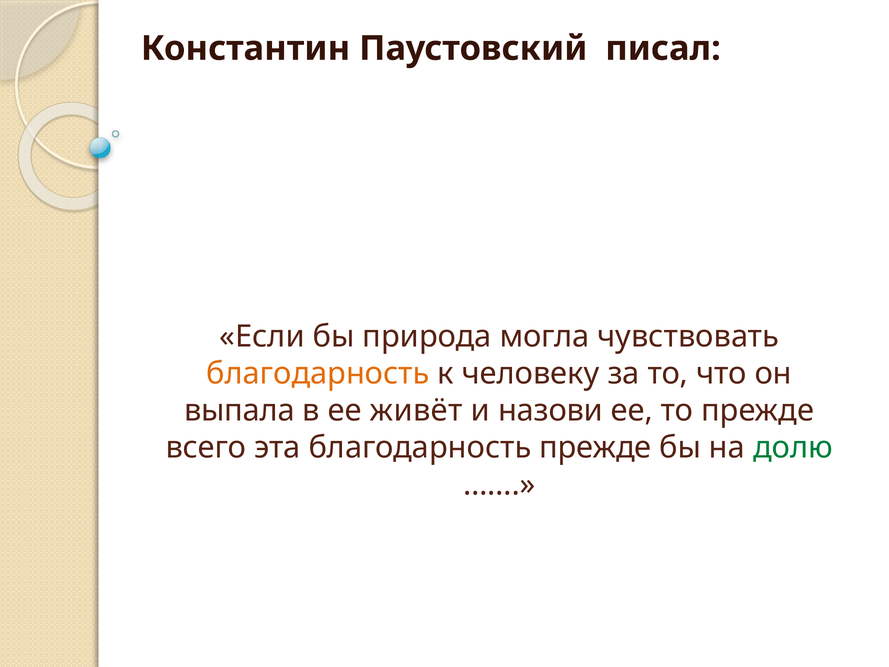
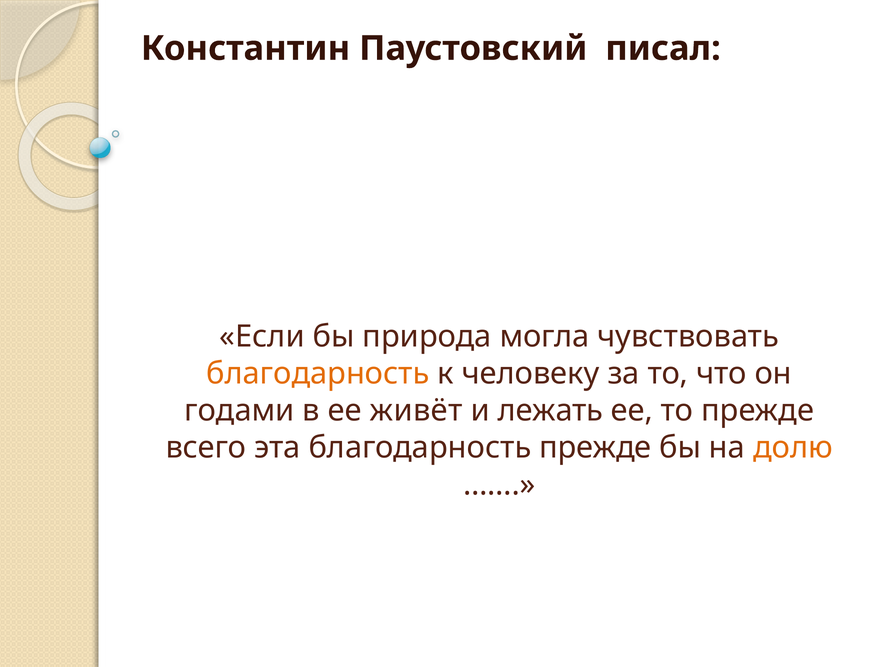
выпала: выпала -> годами
назови: назови -> лежать
долю colour: green -> orange
